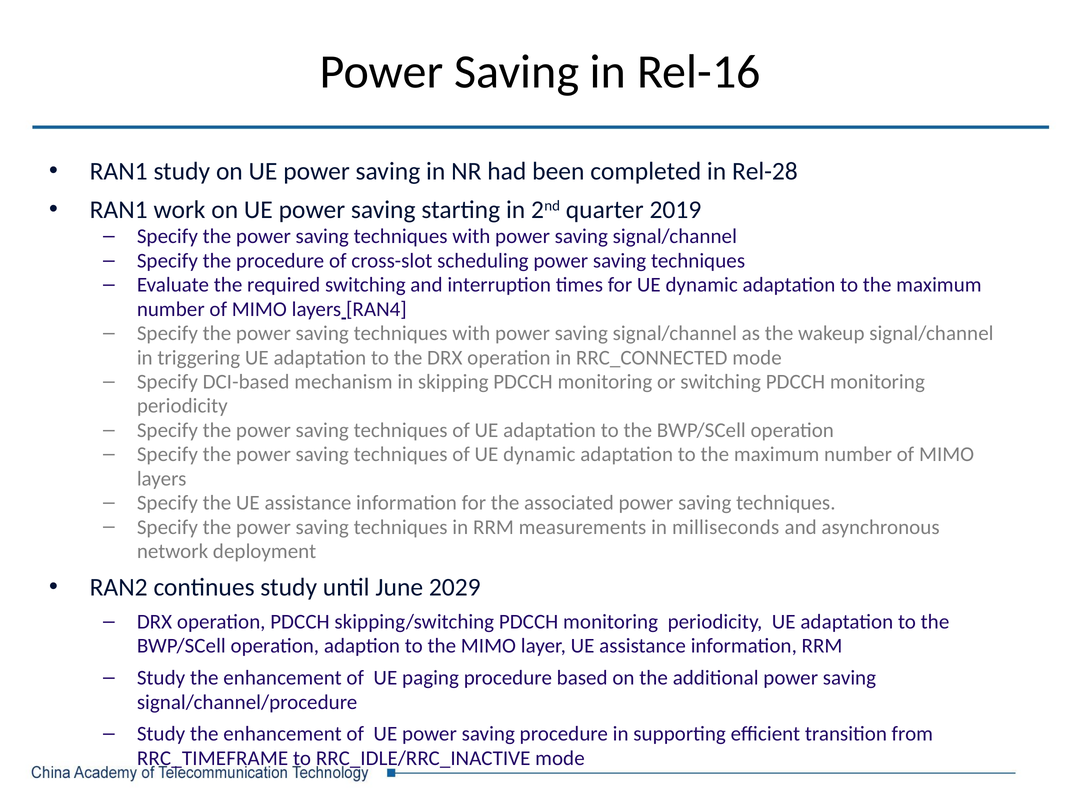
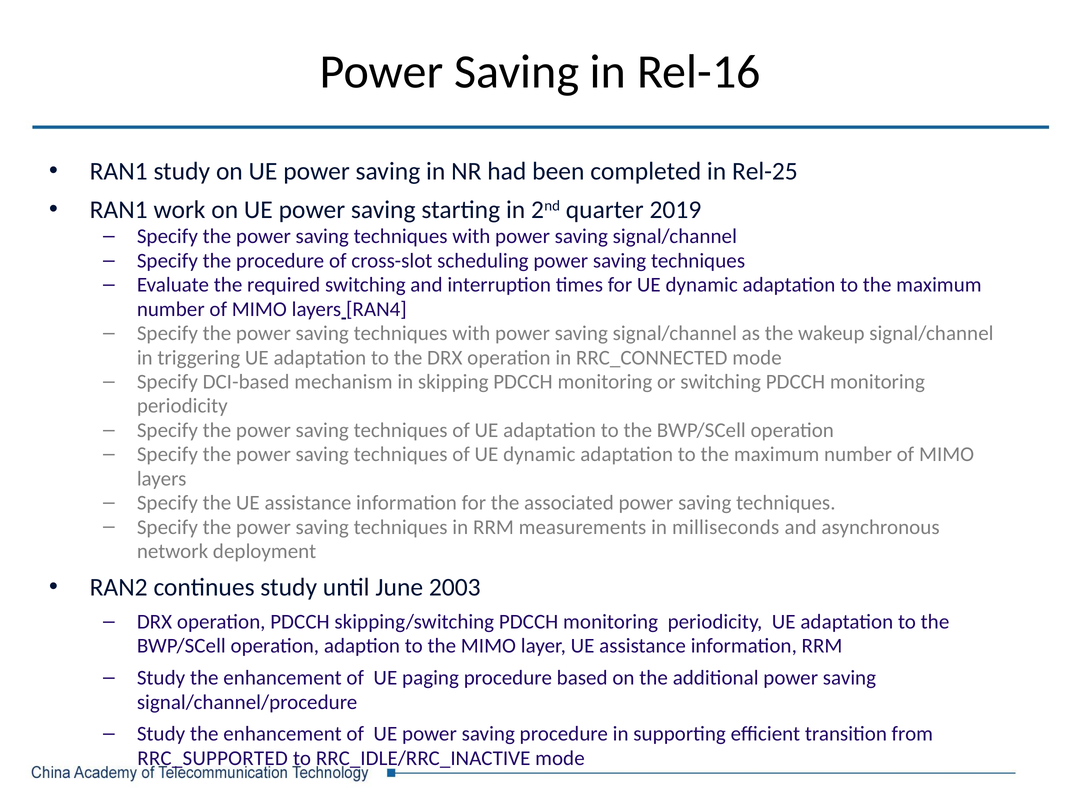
Rel-28: Rel-28 -> Rel-25
2029: 2029 -> 2003
RRC_TIMEFRAME: RRC_TIMEFRAME -> RRC_SUPPORTED
